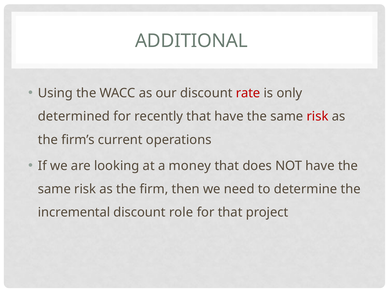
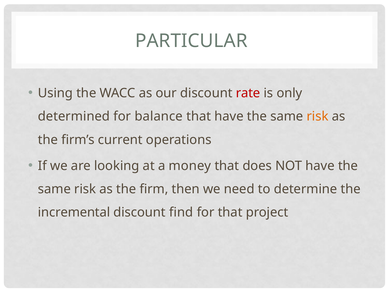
ADDITIONAL: ADDITIONAL -> PARTICULAR
recently: recently -> balance
risk at (318, 116) colour: red -> orange
role: role -> find
